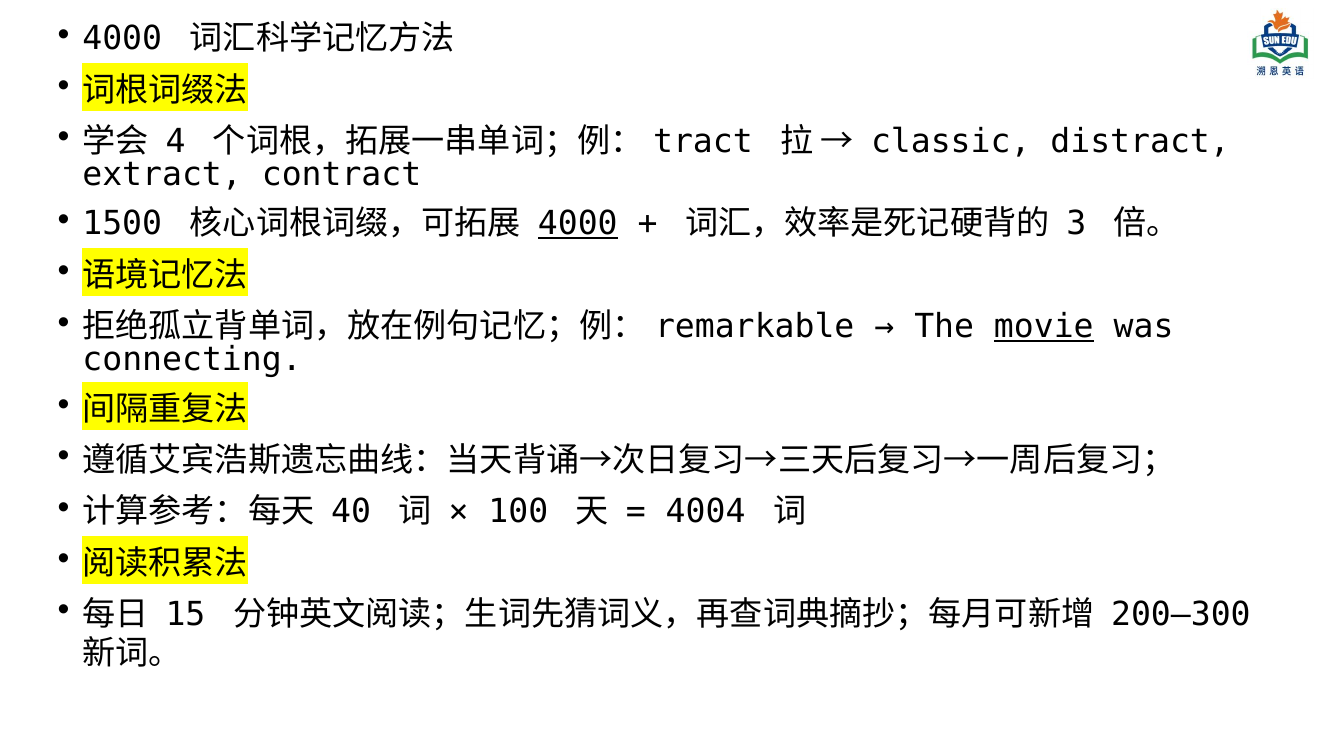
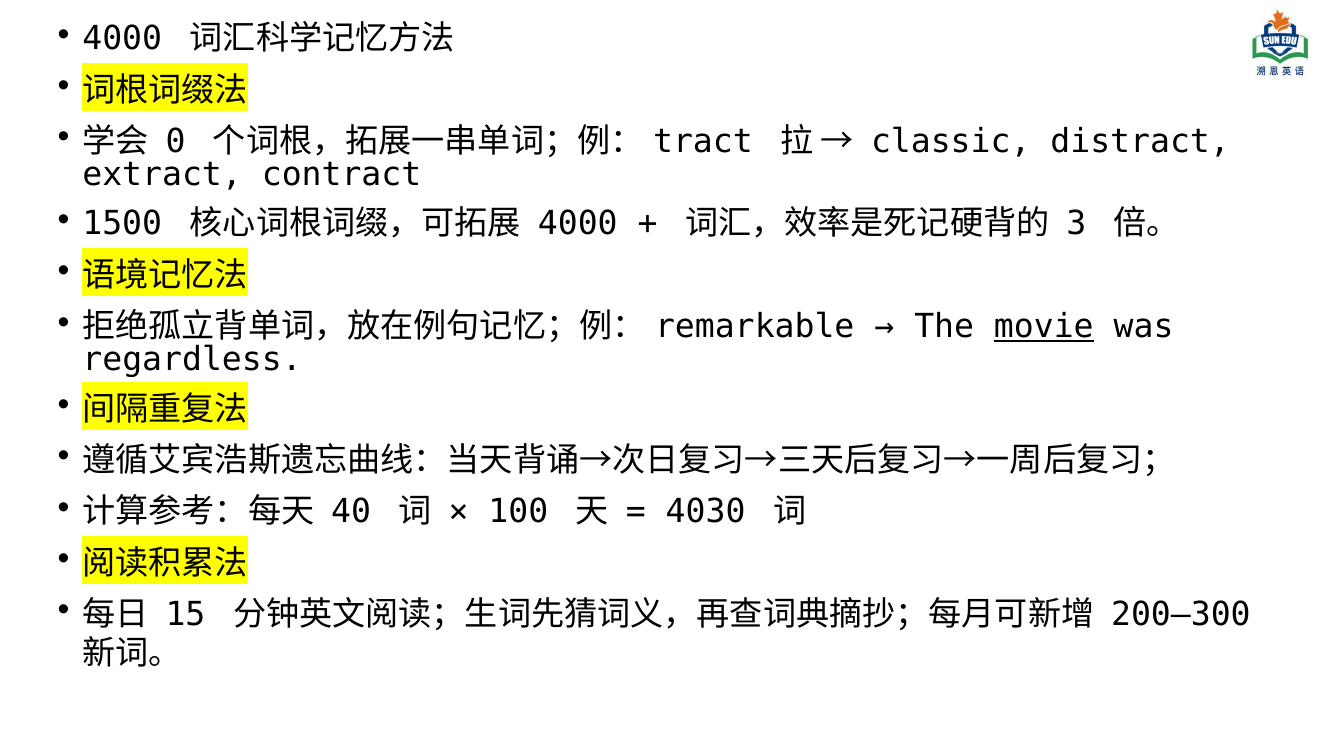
4: 4 -> 0
4000 at (578, 224) underline: present -> none
connecting: connecting -> regardless
4004: 4004 -> 4030
